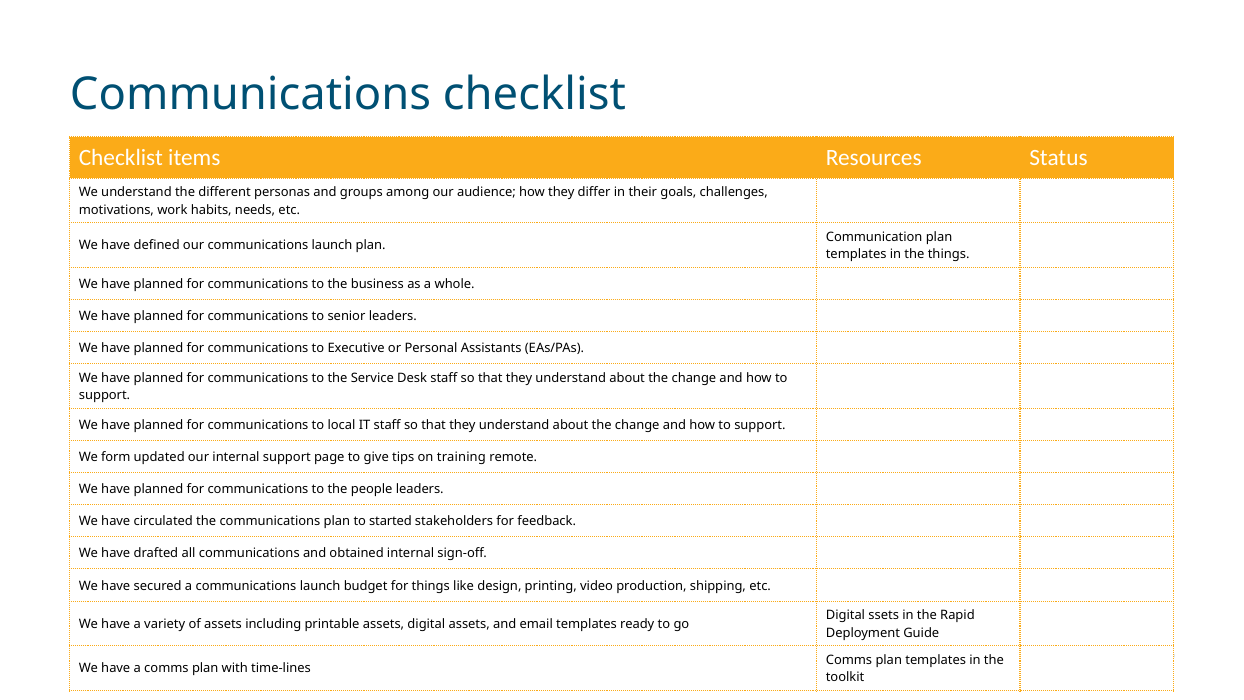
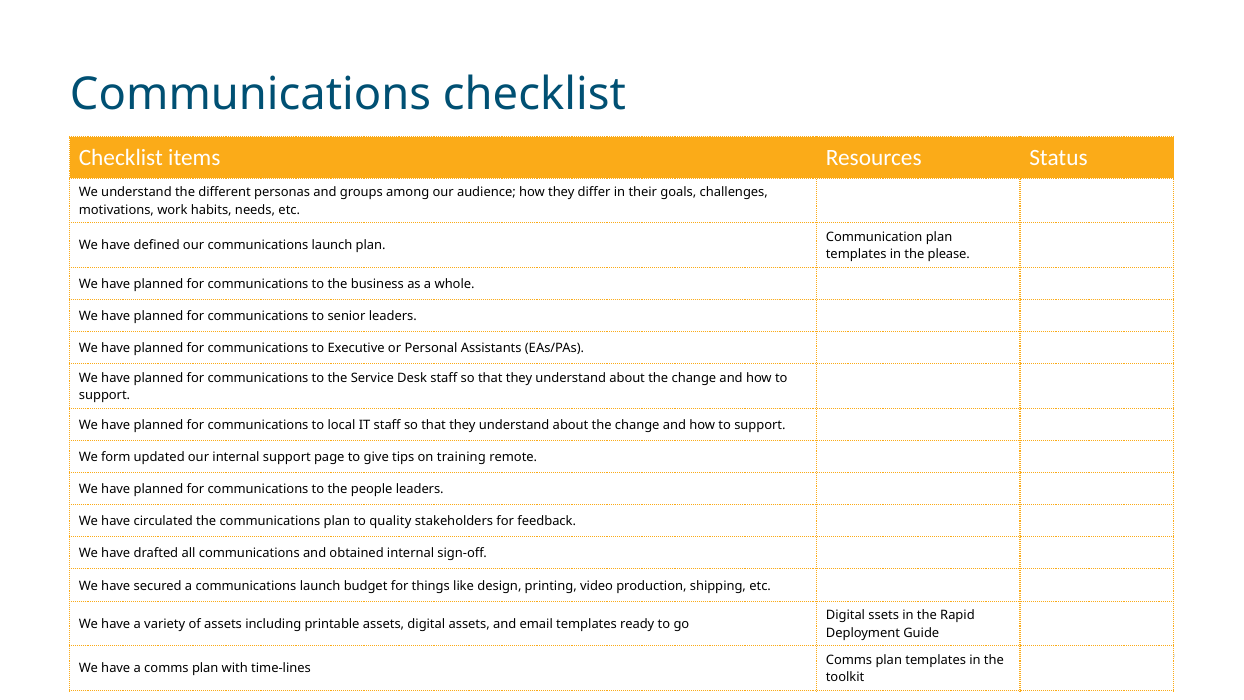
the things: things -> please
started: started -> quality
